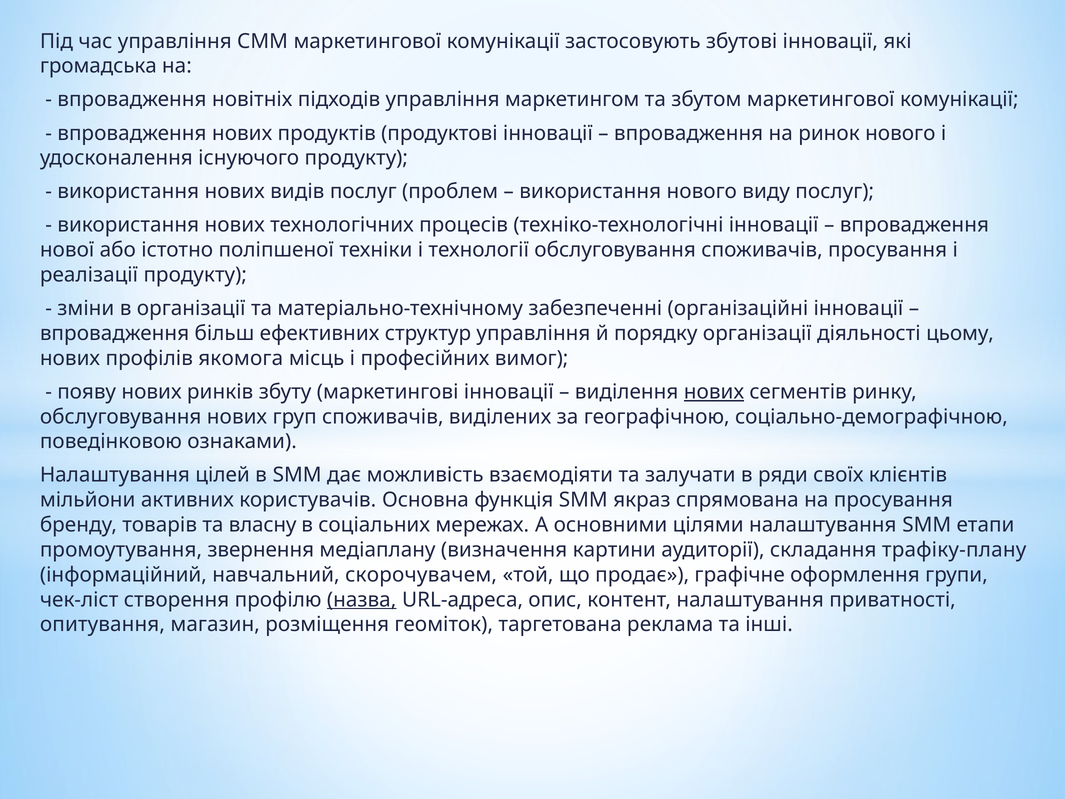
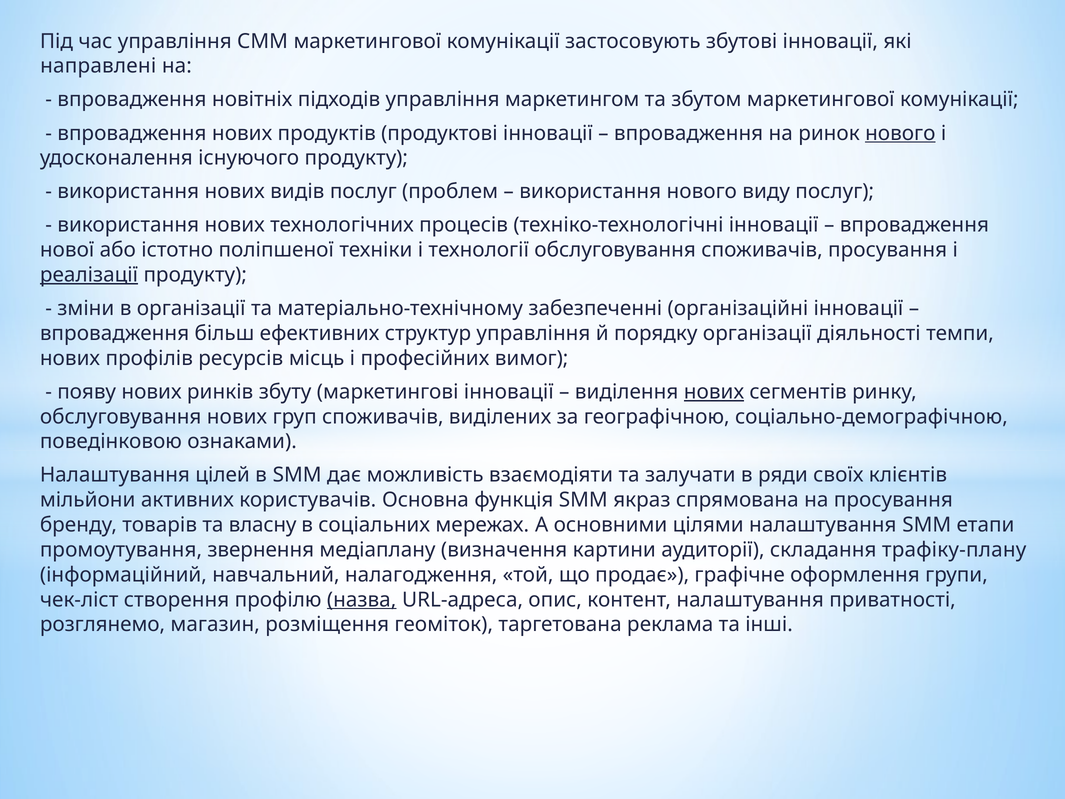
громадська: громадська -> направлені
нового at (900, 133) underline: none -> present
реалізації underline: none -> present
цьому: цьому -> темпи
якомога: якомога -> ресурсів
скорочувачем: скорочувачем -> налагодження
опитування: опитування -> розглянемо
